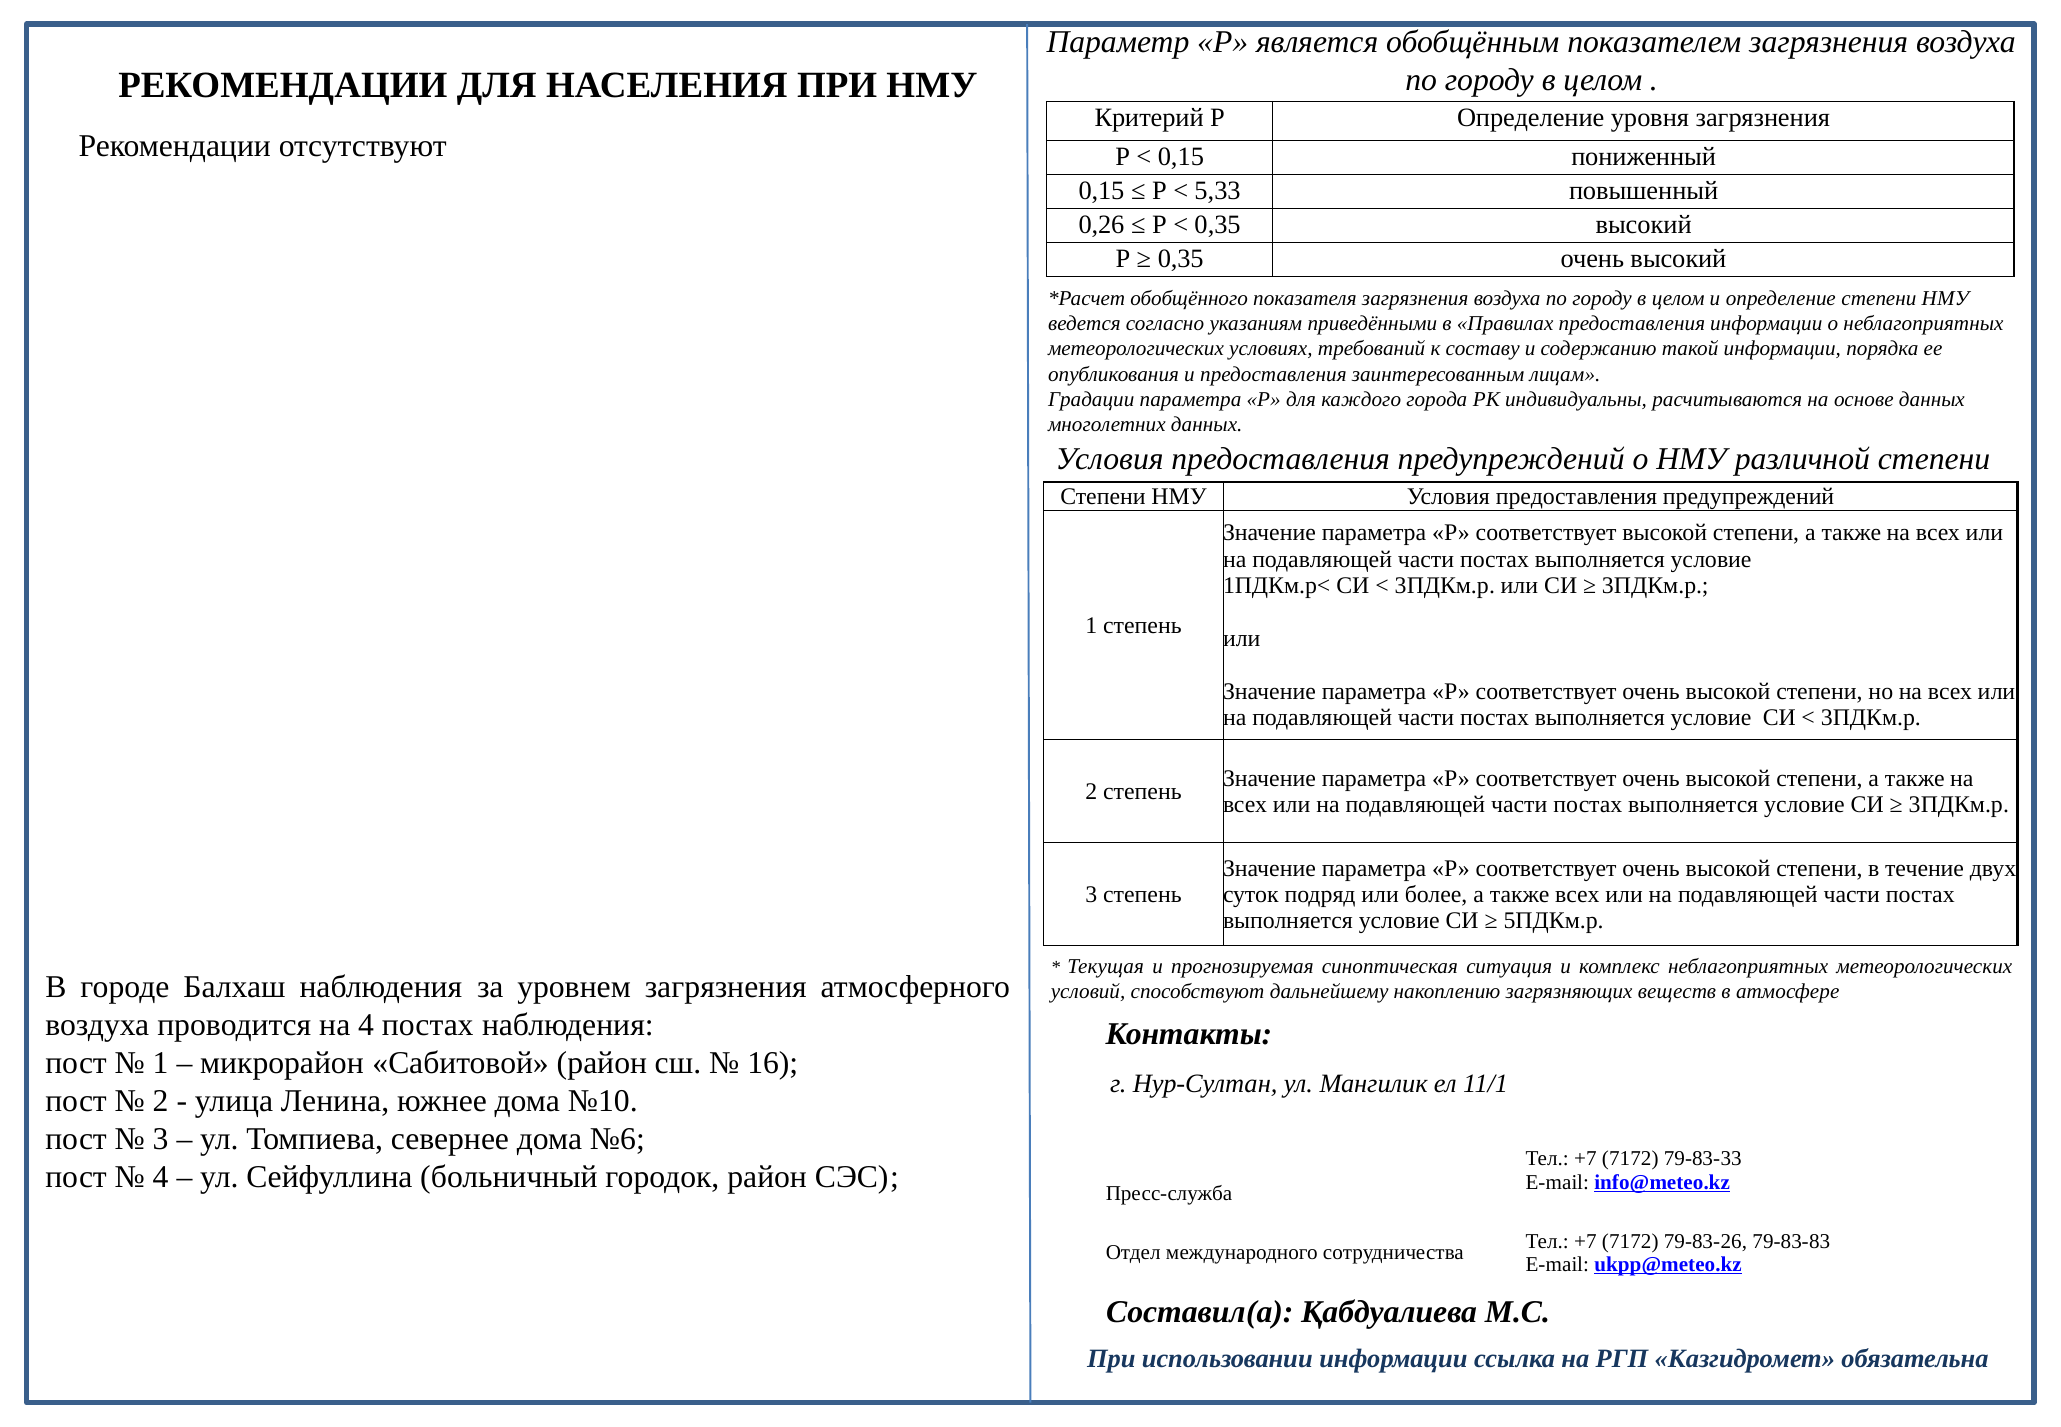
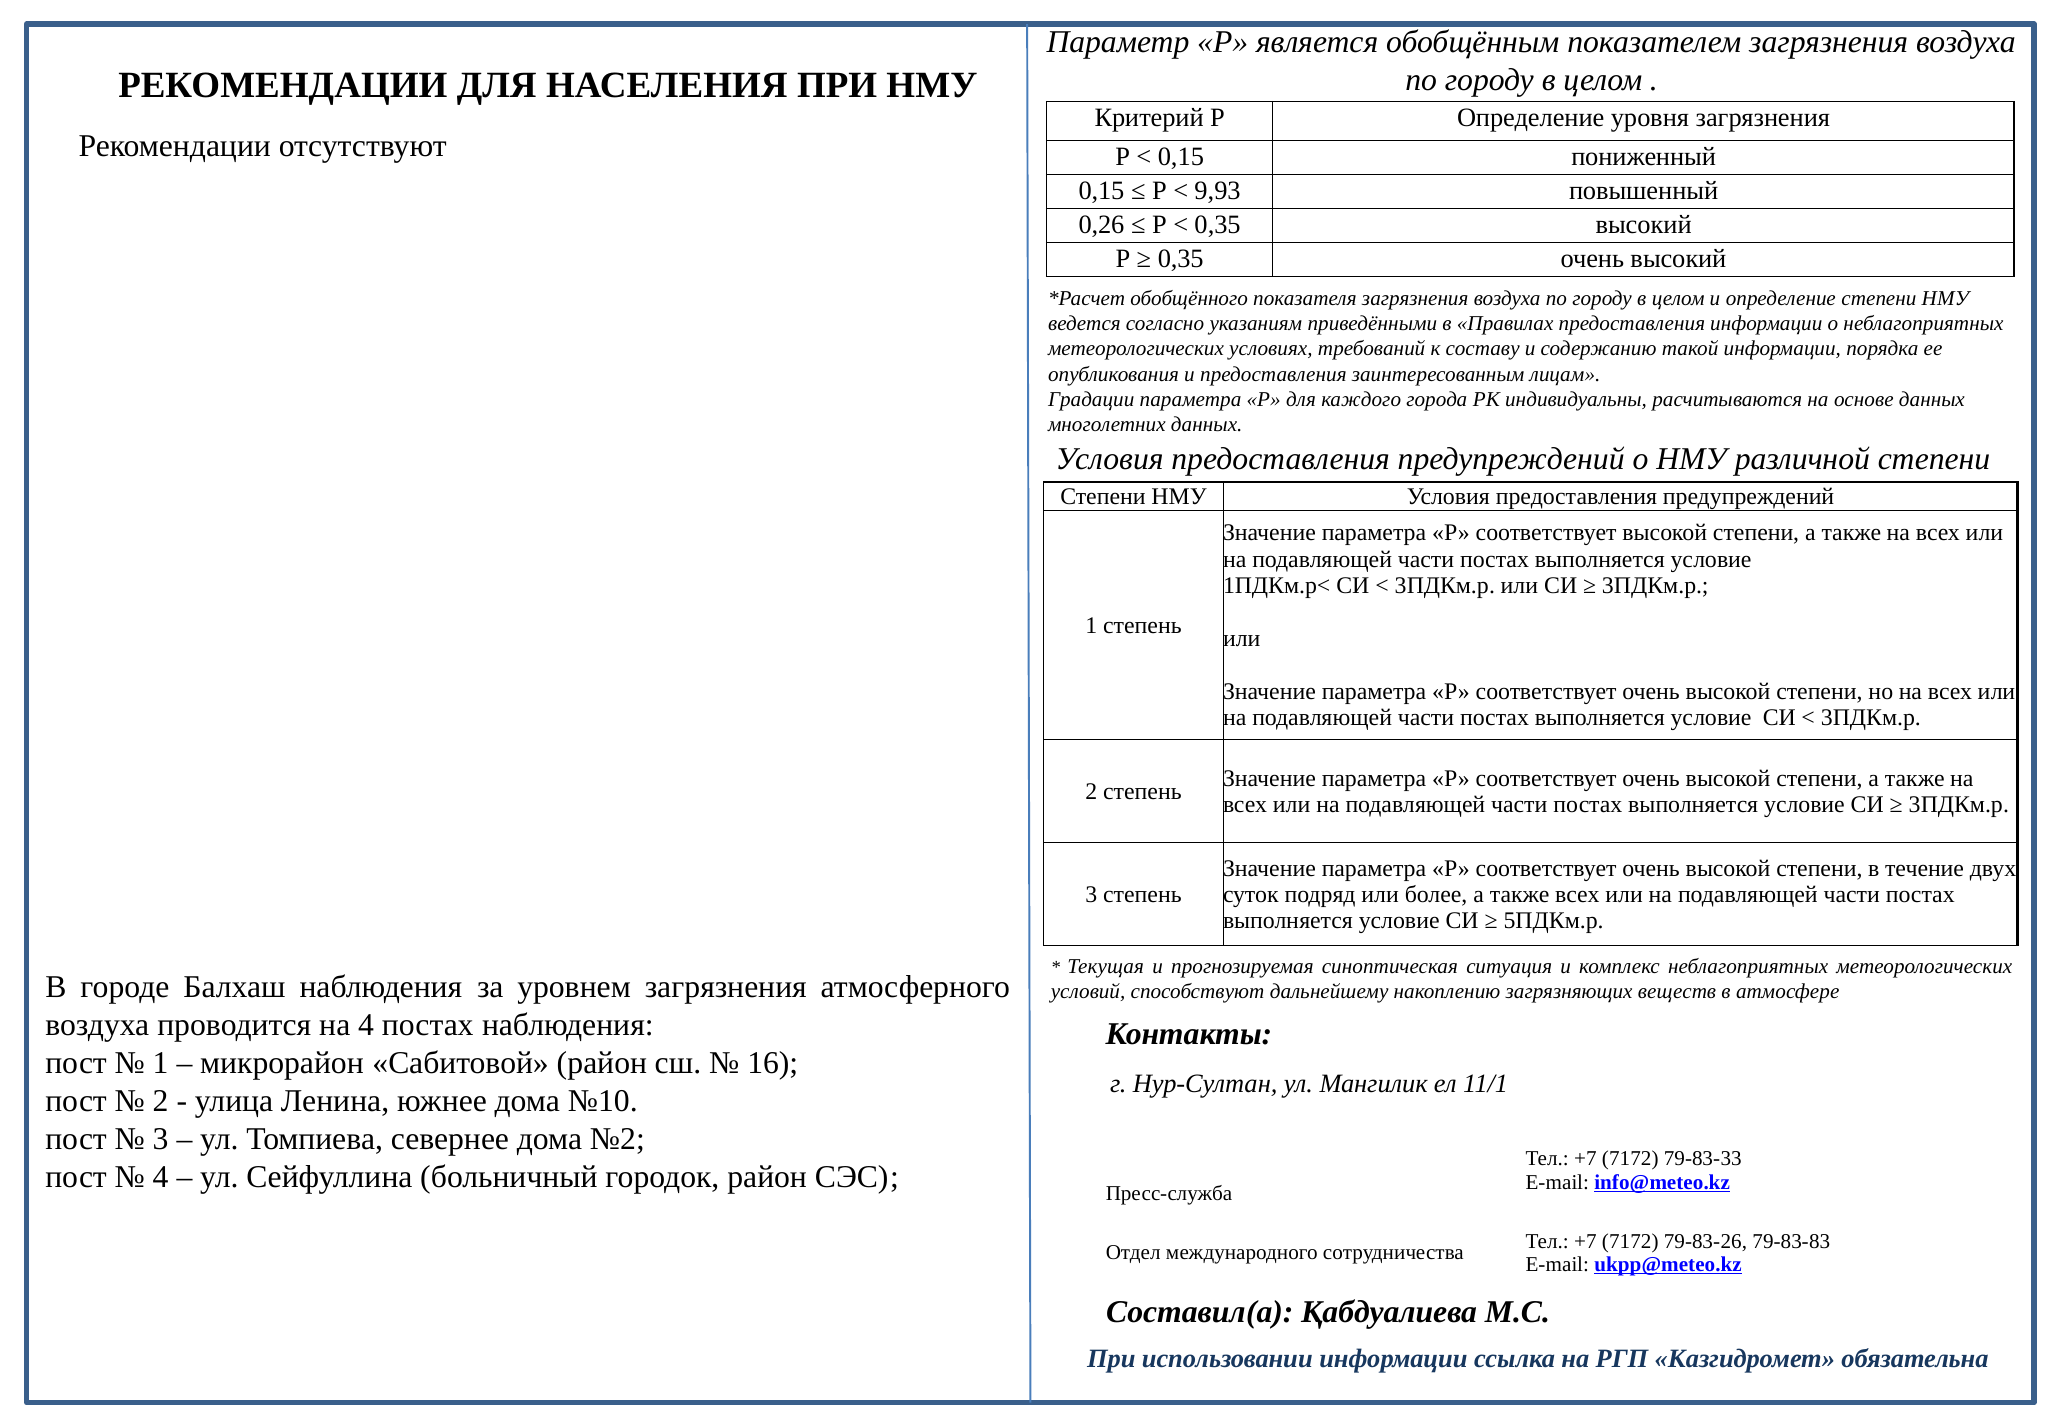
5,33: 5,33 -> 9,93
№6: №6 -> №2
